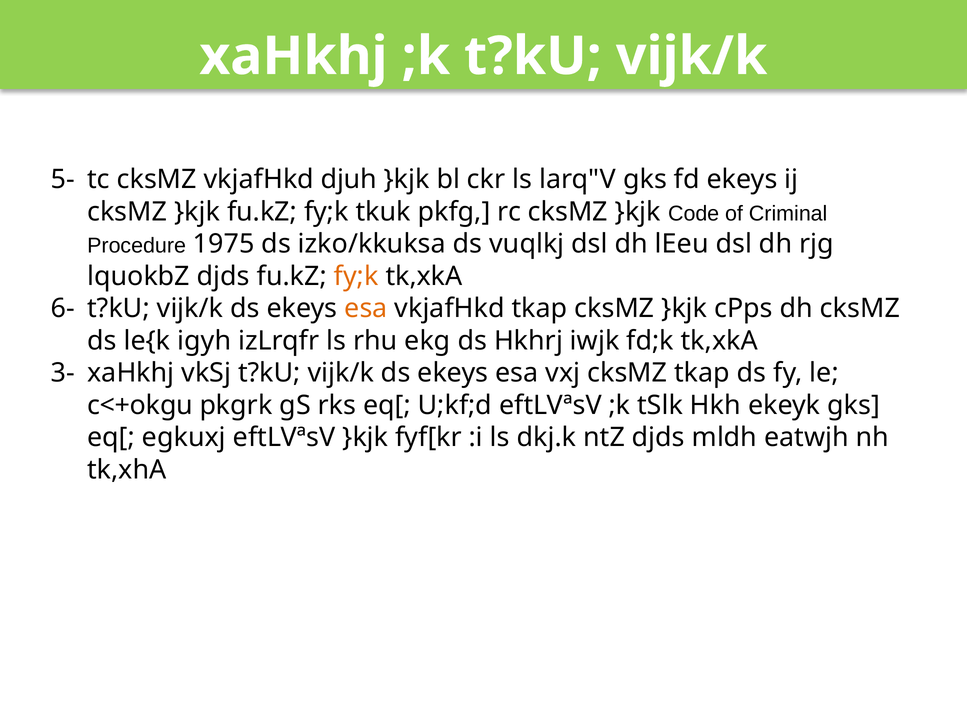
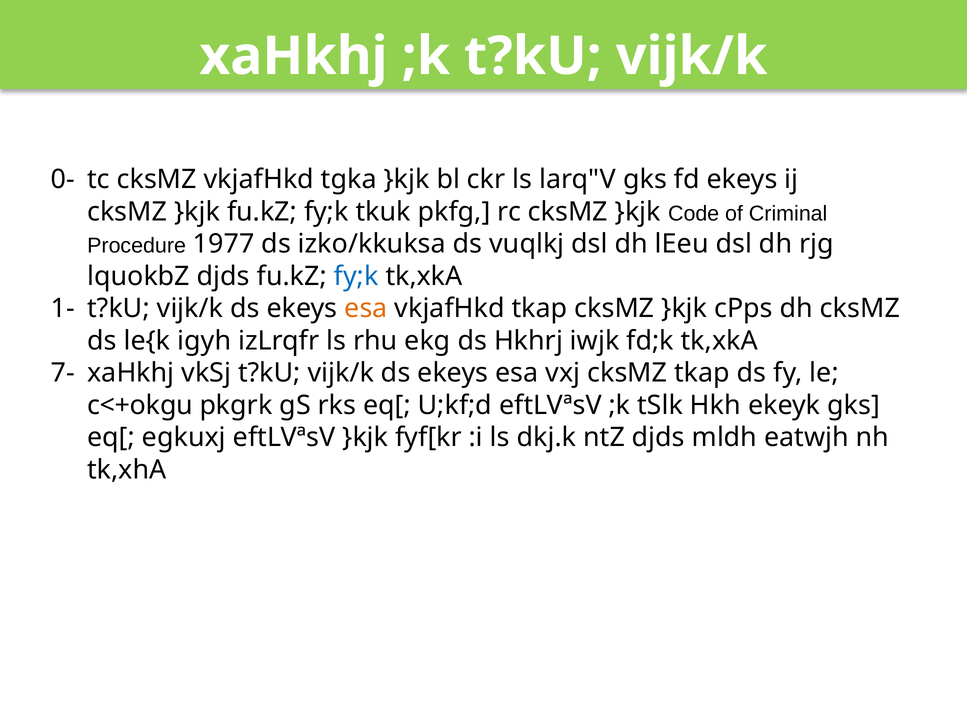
5-: 5- -> 0-
djuh: djuh -> tgka
1975: 1975 -> 1977
fy;k at (356, 276) colour: orange -> blue
6-: 6- -> 1-
3-: 3- -> 7-
